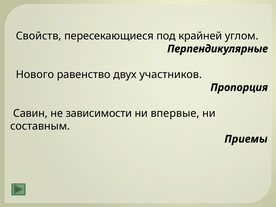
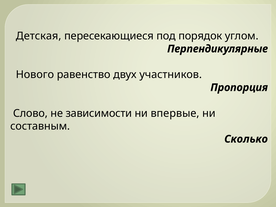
Свойств: Свойств -> Детская
крайней: крайней -> порядок
Савин: Савин -> Слово
Приемы: Приемы -> Сколько
